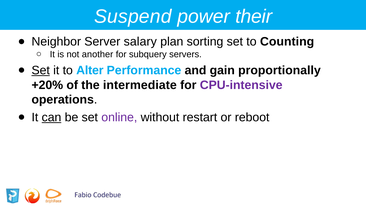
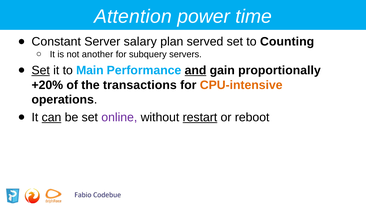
Suspend: Suspend -> Attention
their: their -> time
Neighbor: Neighbor -> Constant
sorting: sorting -> served
Alter: Alter -> Main
and underline: none -> present
intermediate: intermediate -> transactions
CPU-intensive colour: purple -> orange
restart underline: none -> present
